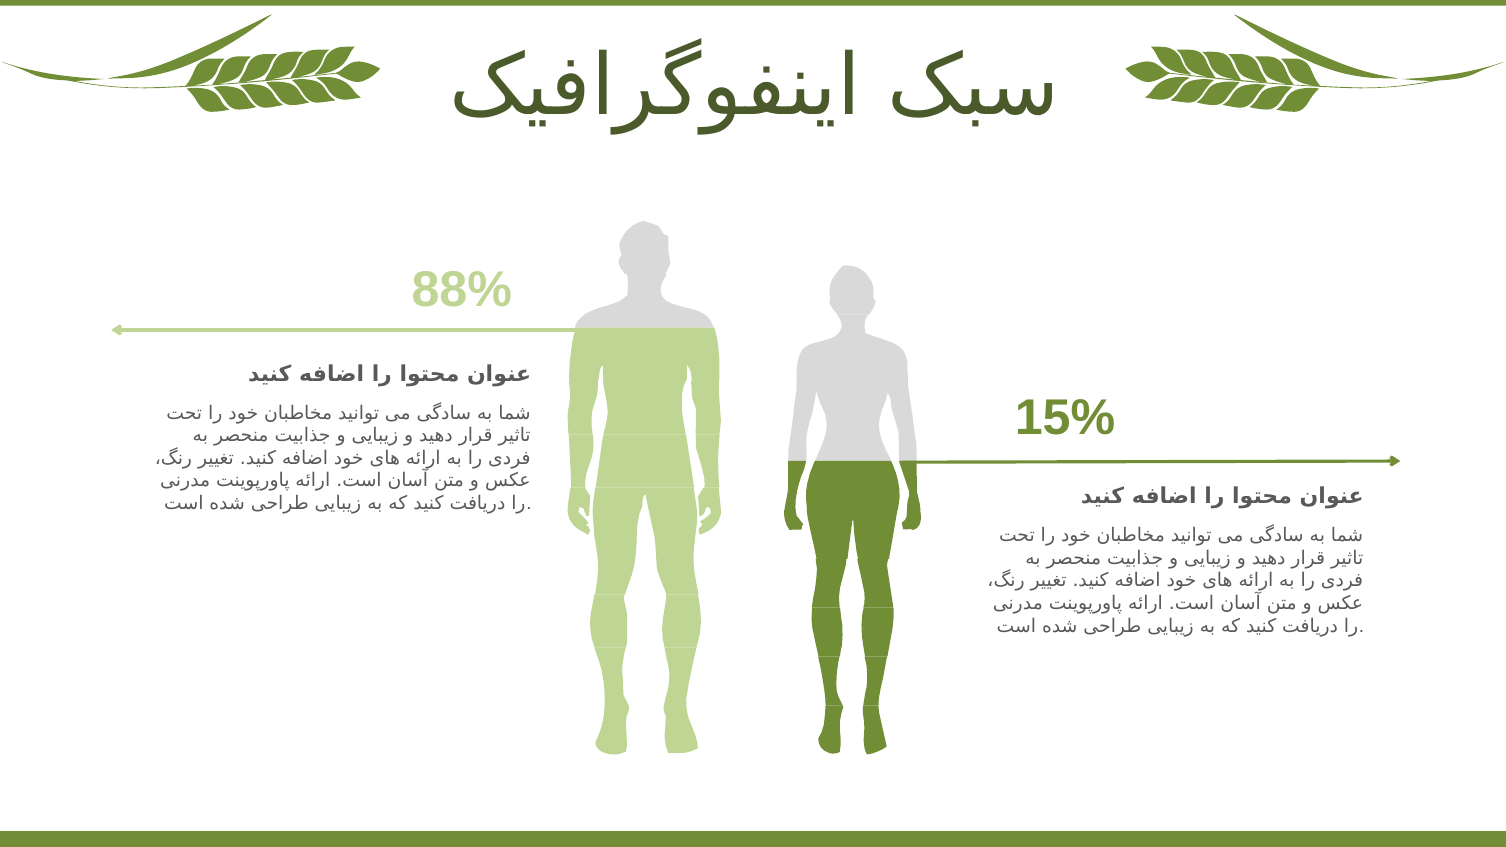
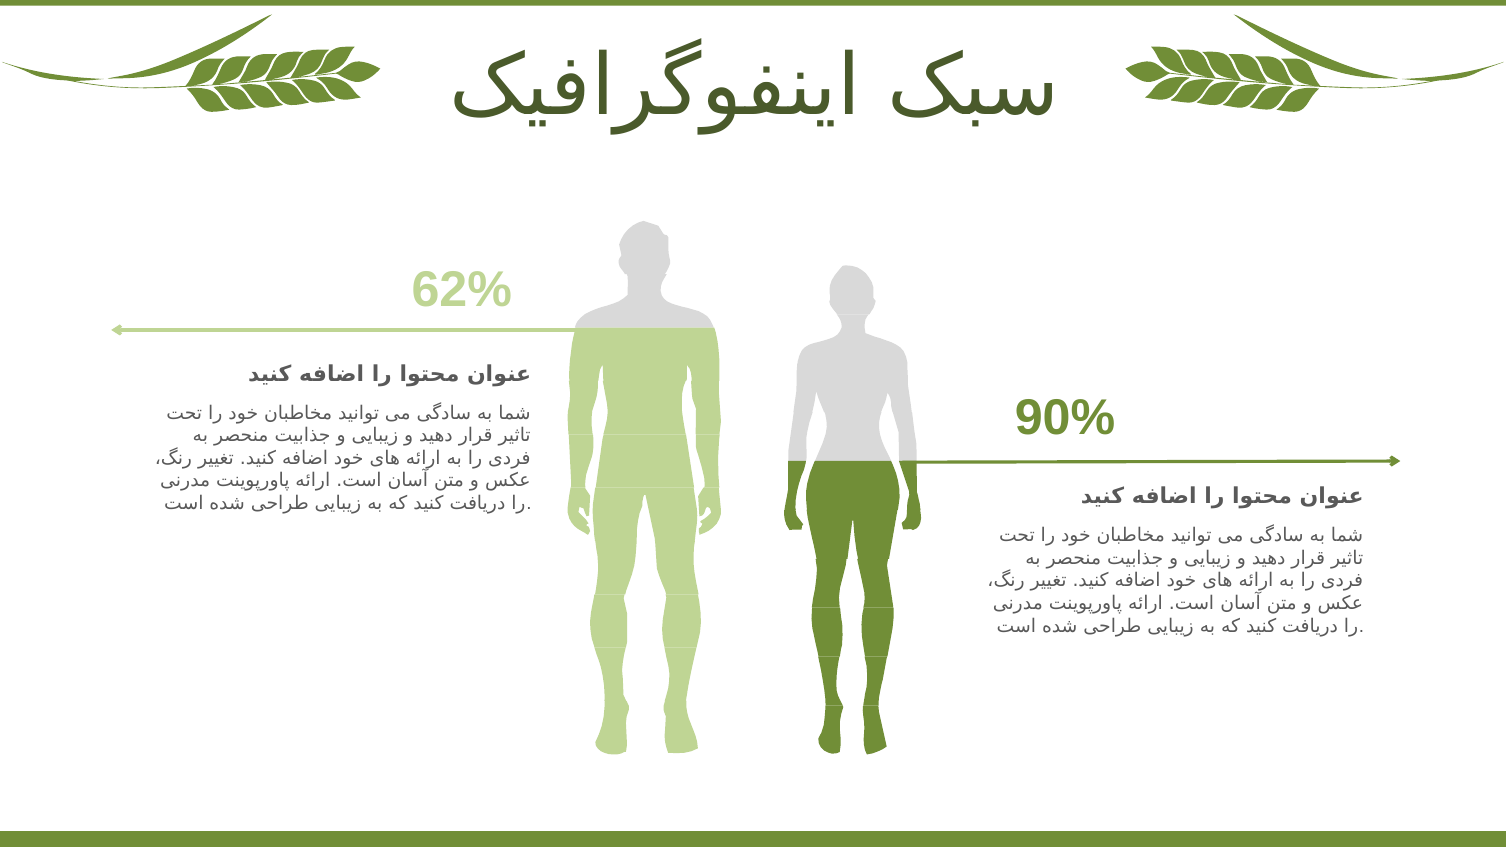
88%: 88% -> 62%
15%: 15% -> 90%
